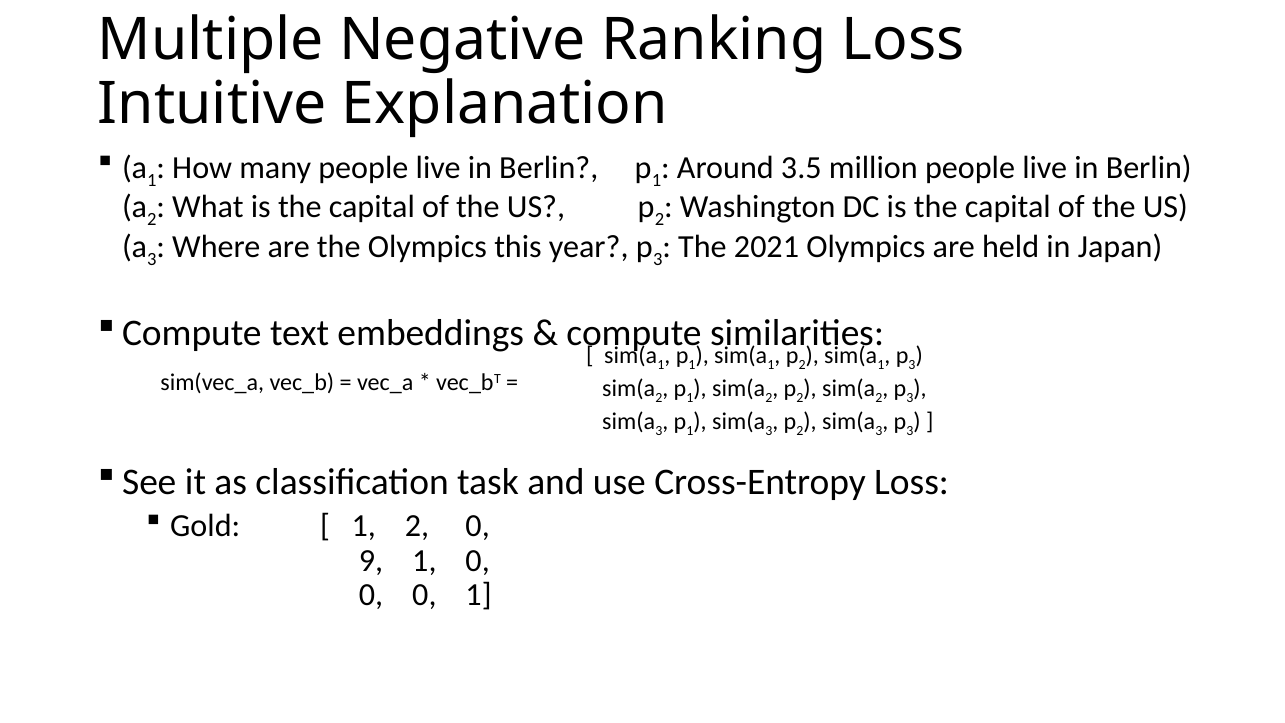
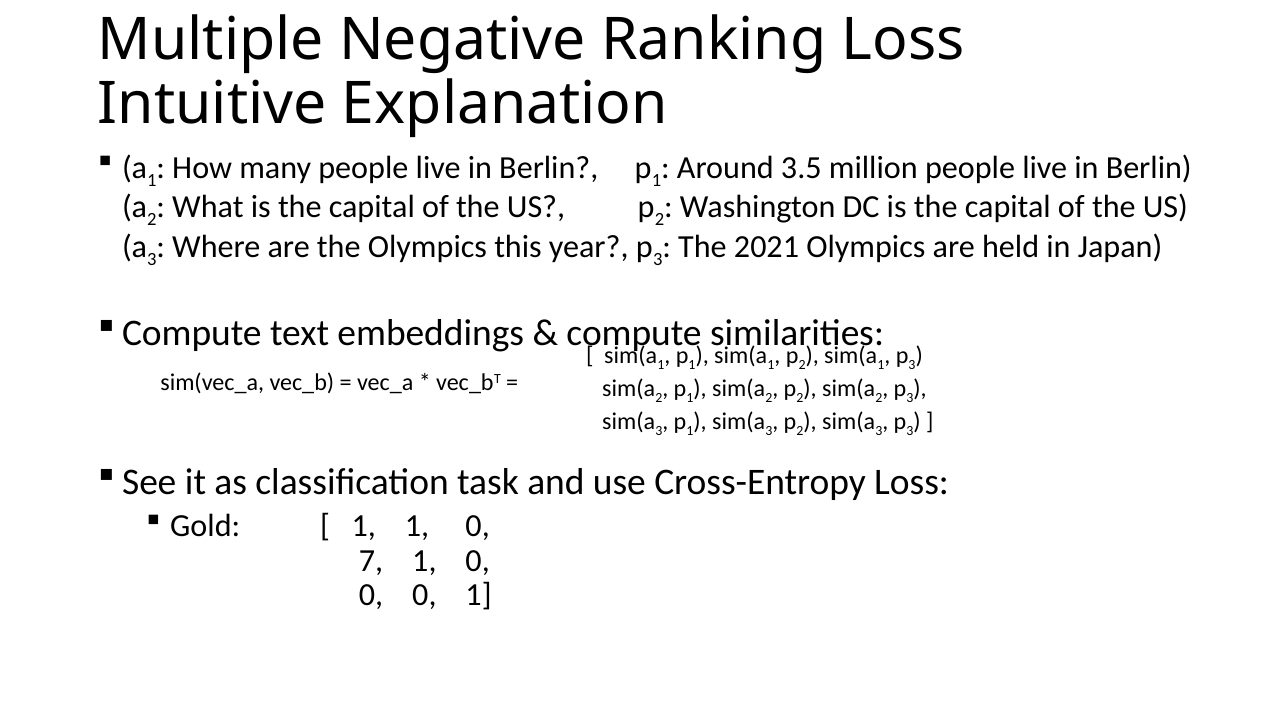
1 2: 2 -> 1
9: 9 -> 7
